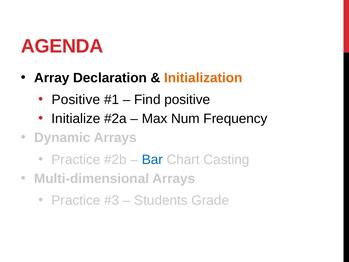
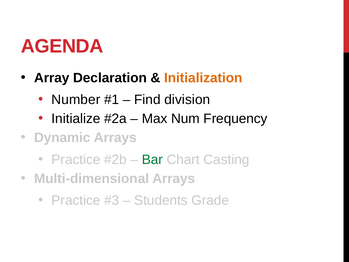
Positive at (76, 100): Positive -> Number
Find positive: positive -> division
Bar colour: blue -> green
